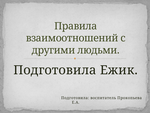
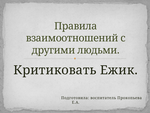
Подготовила at (55, 70): Подготовила -> Критиковать
